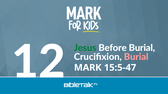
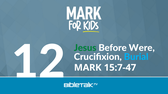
Before Burial: Burial -> Were
Burial at (136, 57) colour: pink -> light blue
15:5-47: 15:5-47 -> 15:7-47
